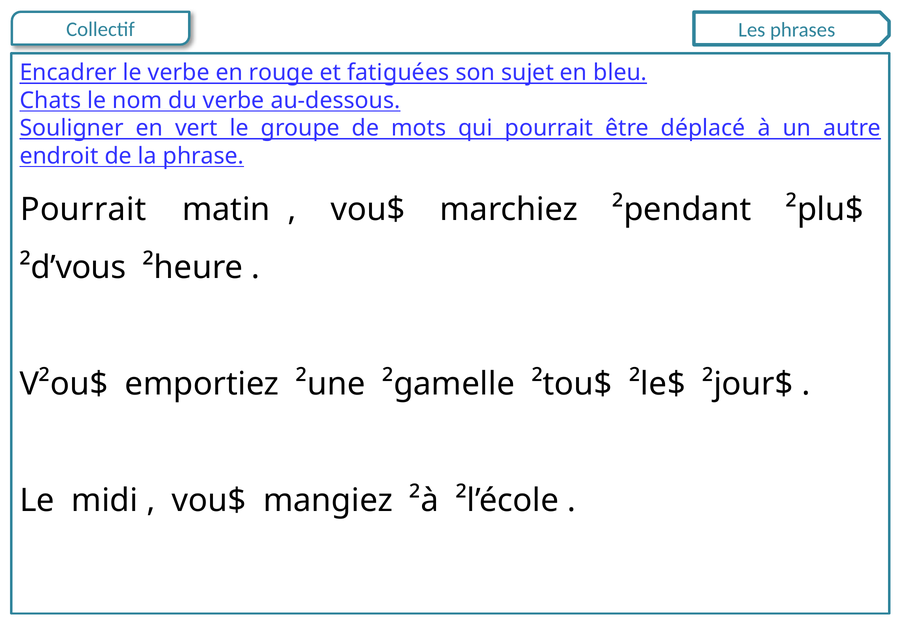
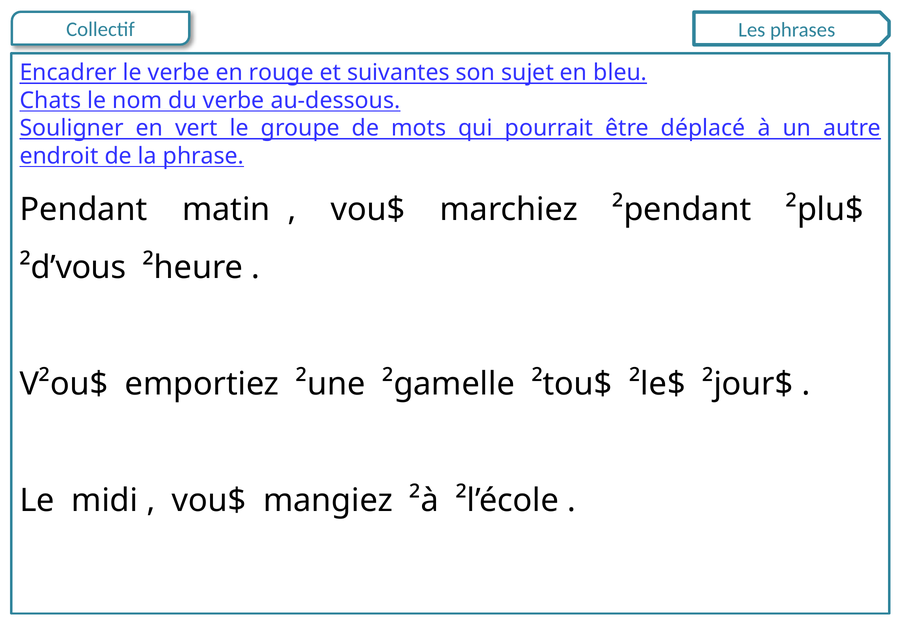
fatiguées: fatiguées -> suivantes
Pourrait at (83, 209): Pourrait -> Pendant
